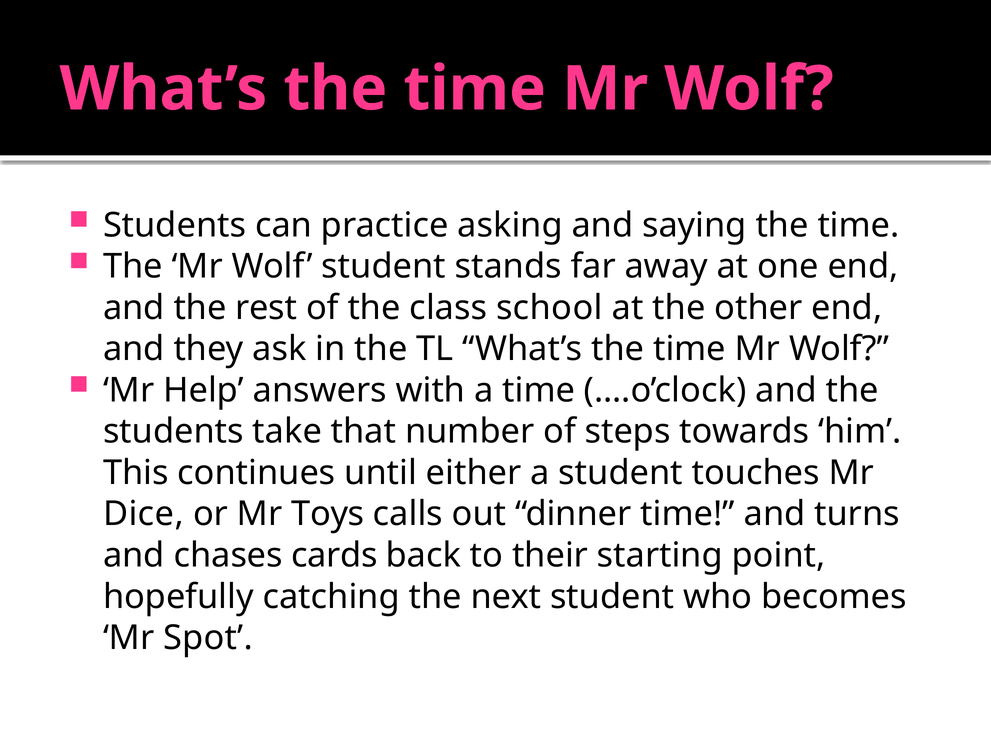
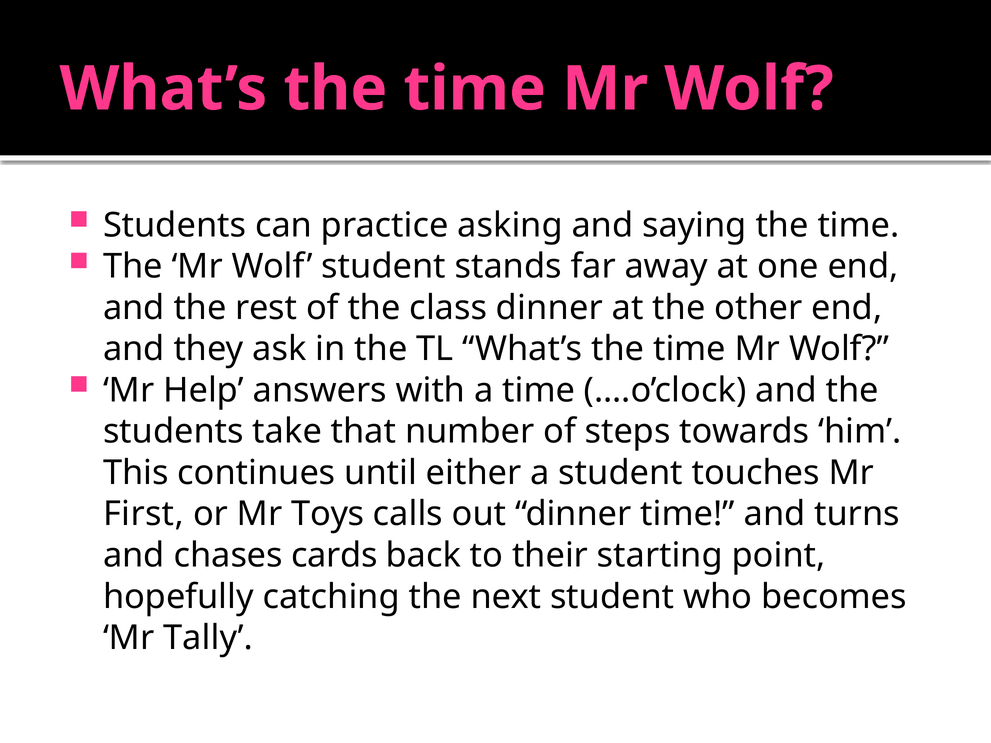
class school: school -> dinner
Dice: Dice -> First
Spot: Spot -> Tally
